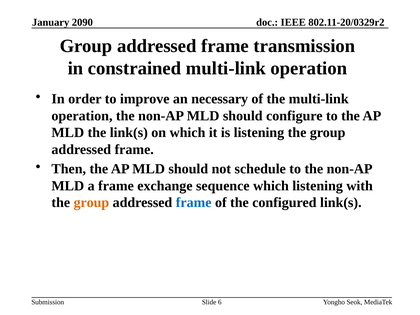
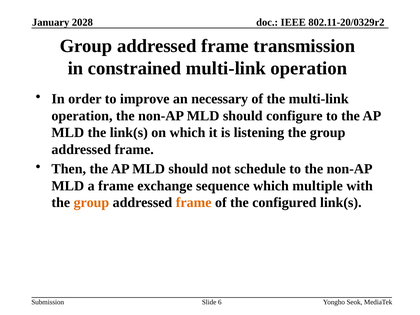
2090: 2090 -> 2028
which listening: listening -> multiple
frame at (194, 203) colour: blue -> orange
